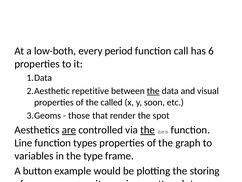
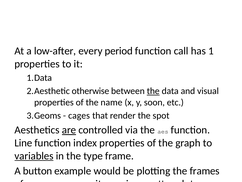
low-both: low-both -> low-after
6: 6 -> 1
repetitive: repetitive -> otherwise
called: called -> name
those: those -> cages
the at (148, 130) underline: present -> none
types: types -> index
variables underline: none -> present
storing: storing -> frames
